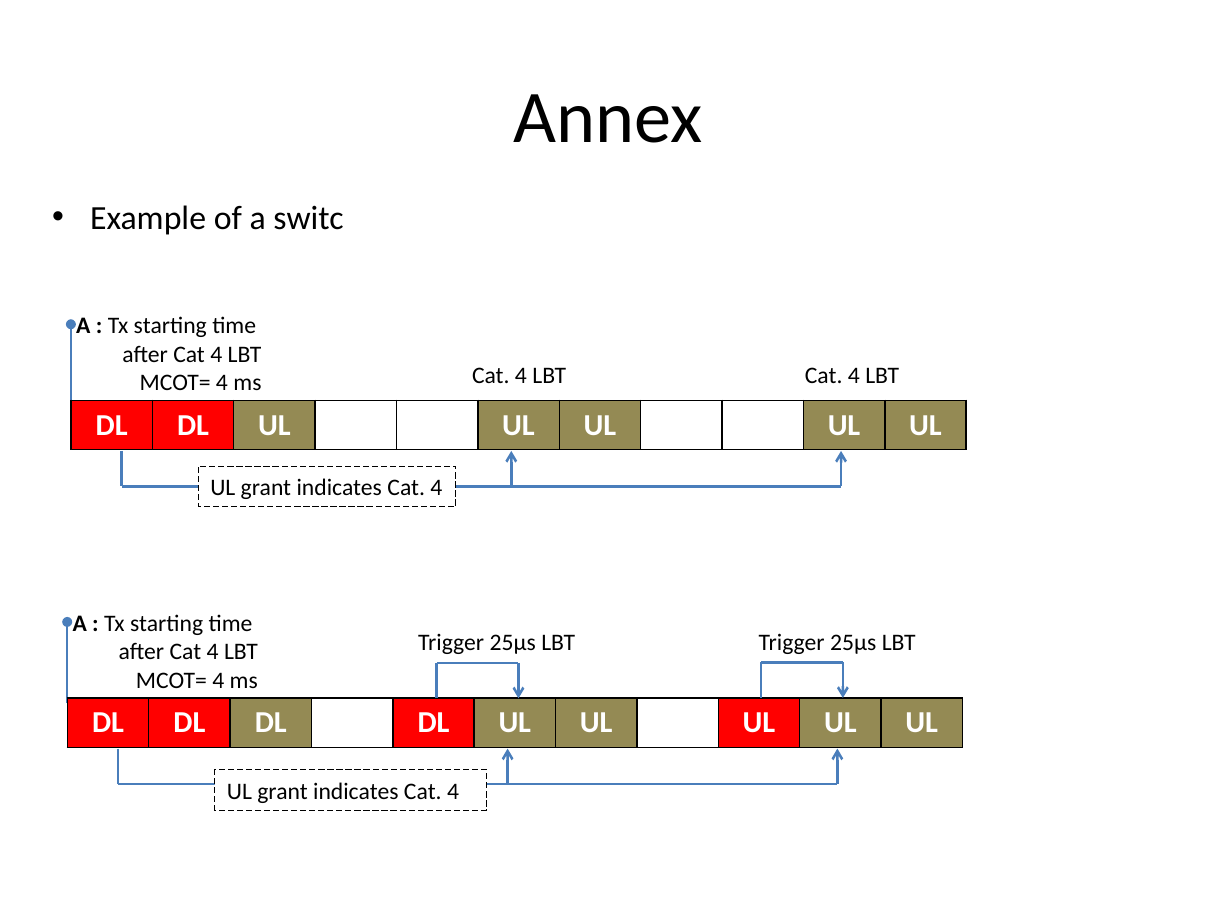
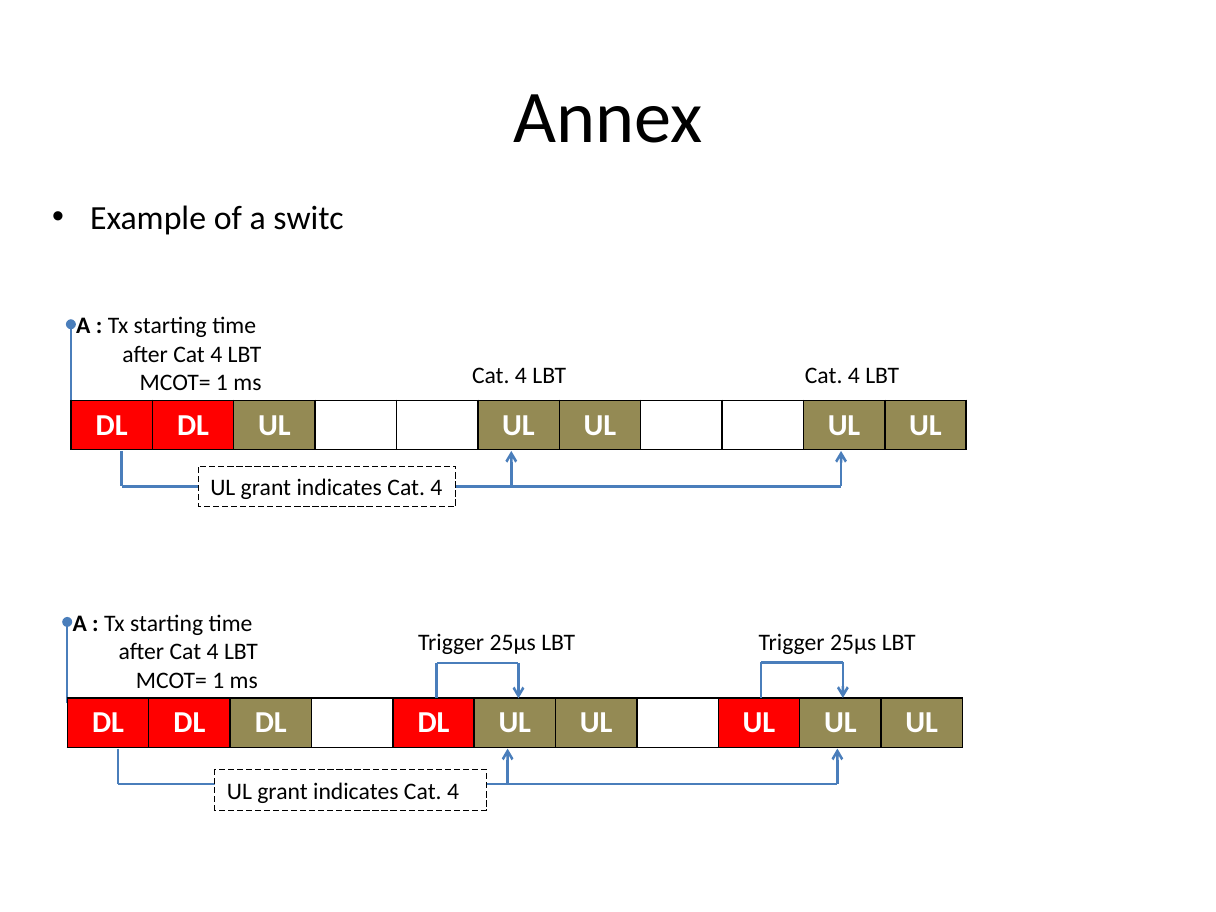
4 at (222, 383): 4 -> 1
4 at (218, 680): 4 -> 1
